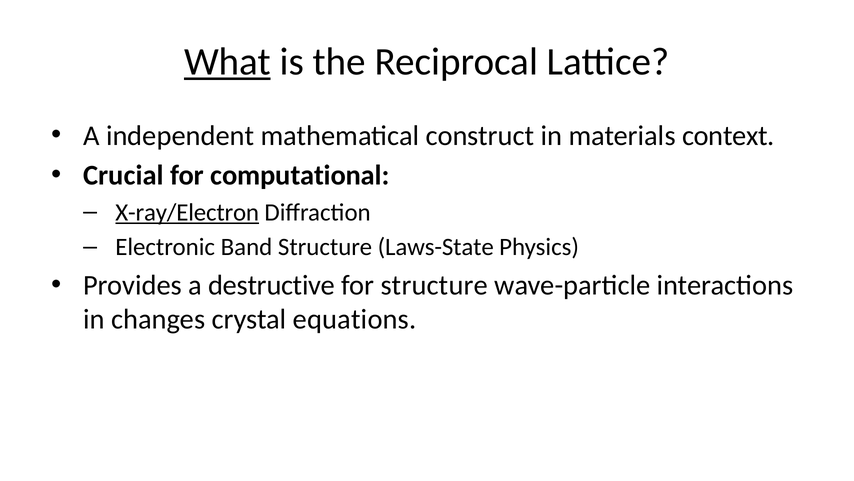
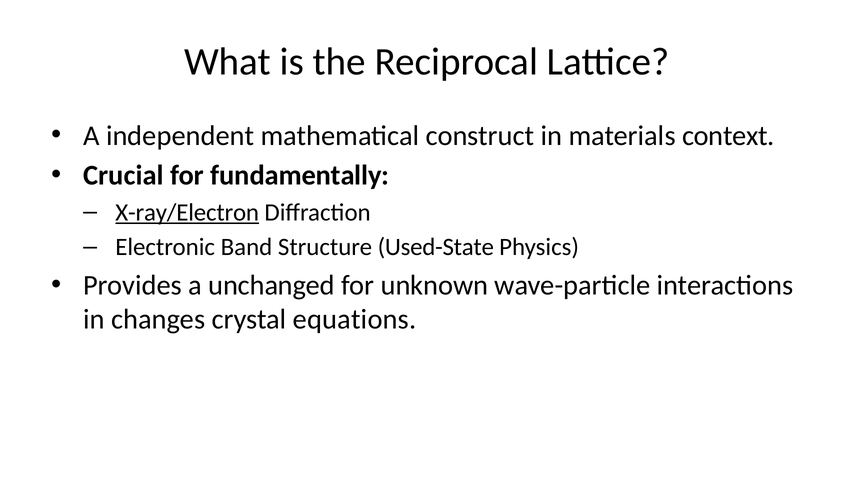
What underline: present -> none
computational: computational -> fundamentally
Laws-State: Laws-State -> Used-State
destructive: destructive -> unchanged
for structure: structure -> unknown
